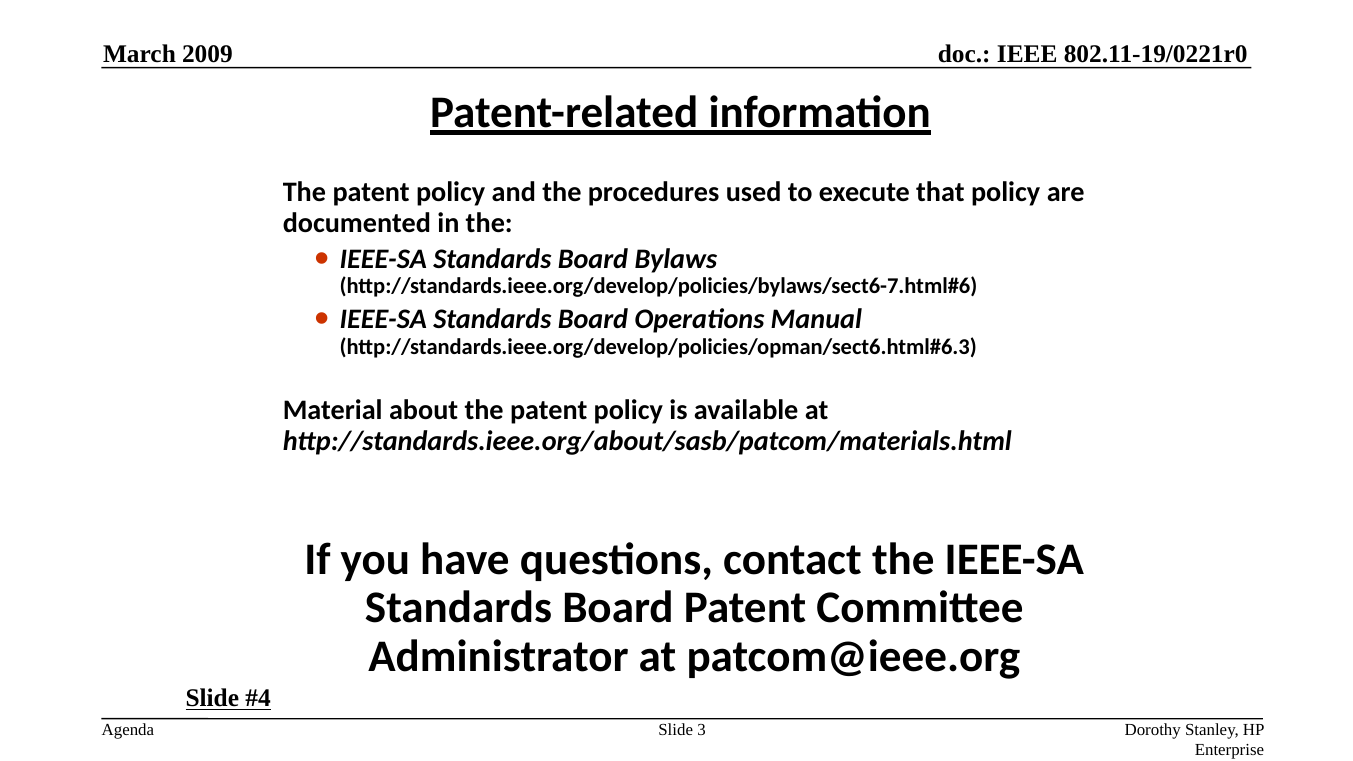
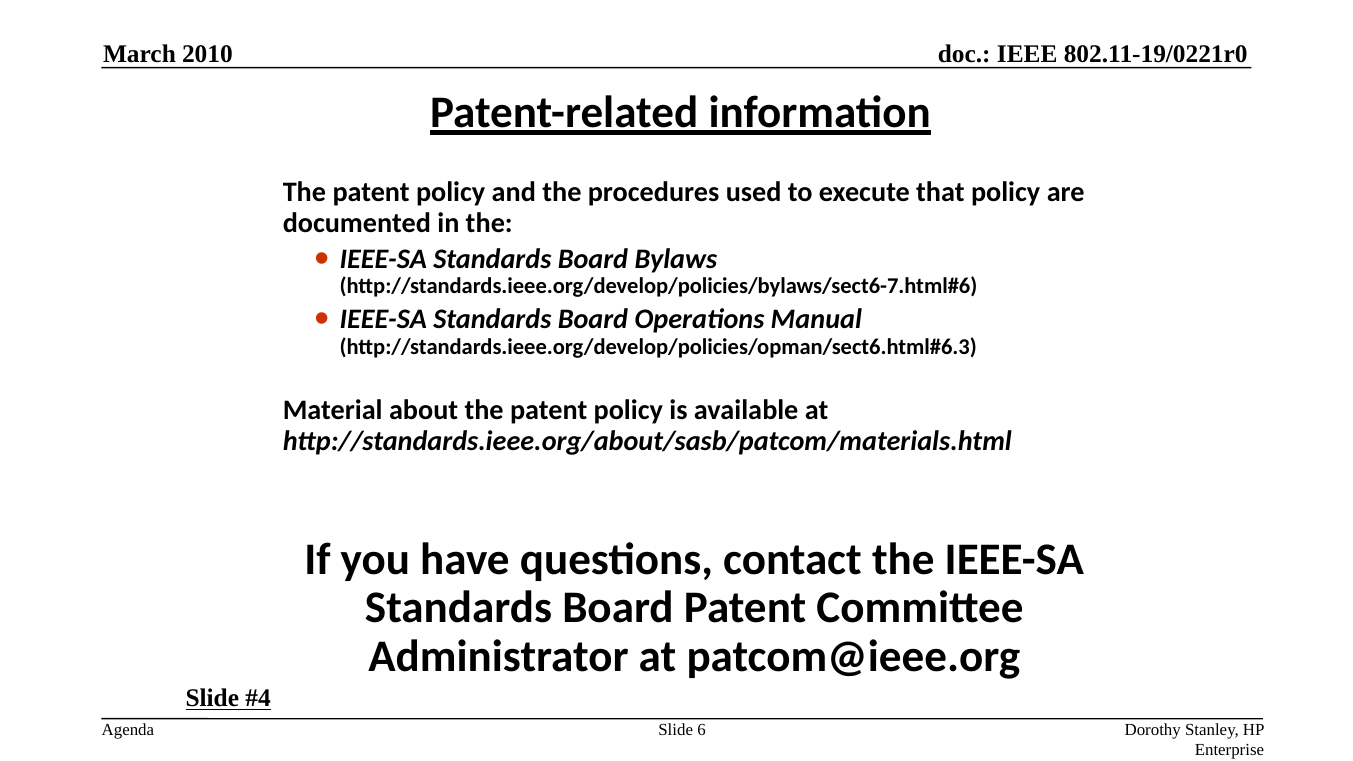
2009: 2009 -> 2010
3: 3 -> 6
